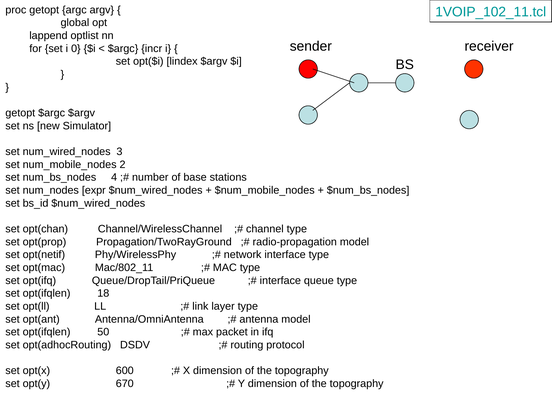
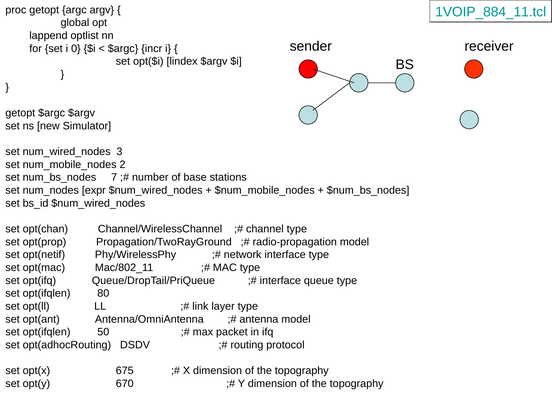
1VOIP_102_11.tcl: 1VOIP_102_11.tcl -> 1VOIP_884_11.tcl
4: 4 -> 7
18: 18 -> 80
600: 600 -> 675
